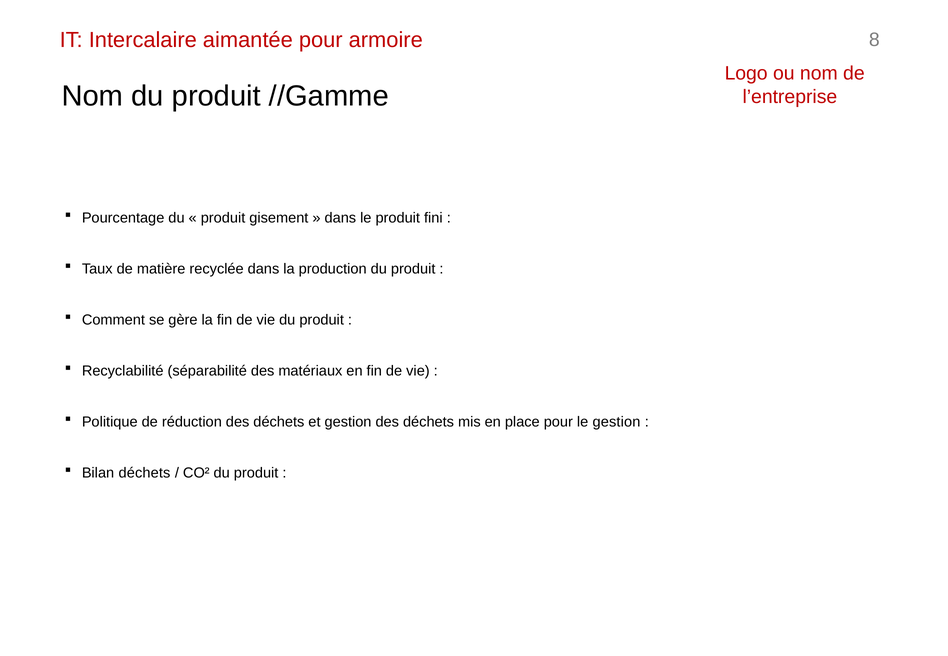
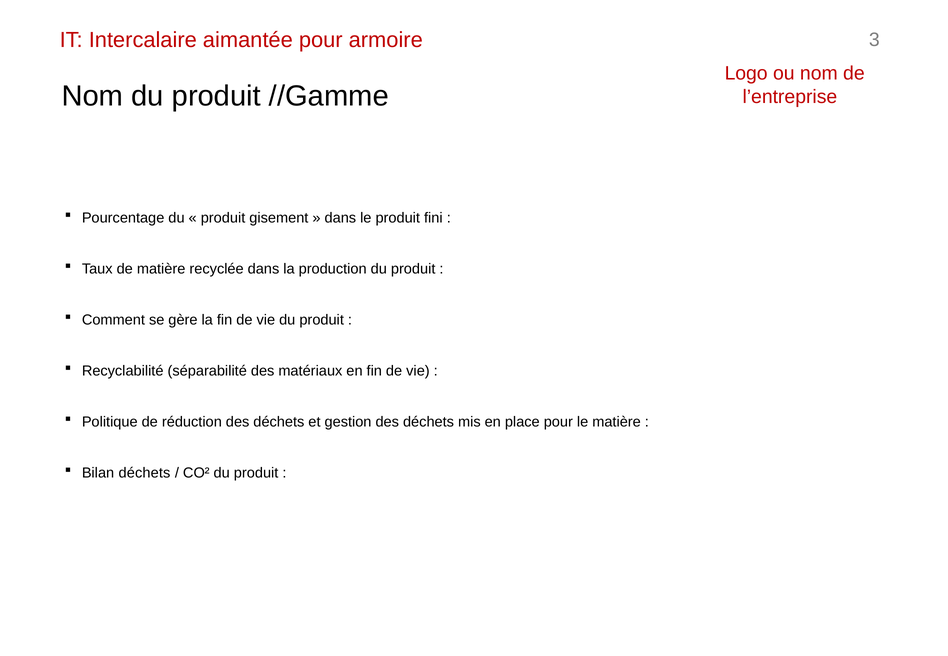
8: 8 -> 3
le gestion: gestion -> matière
